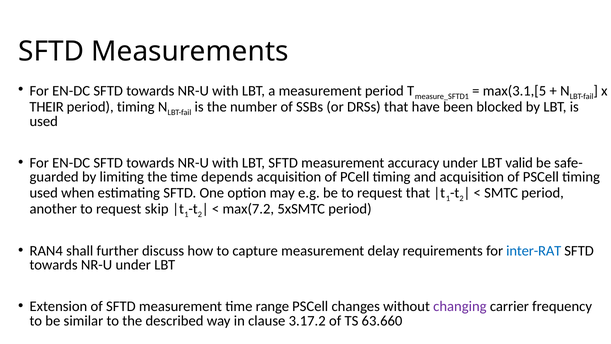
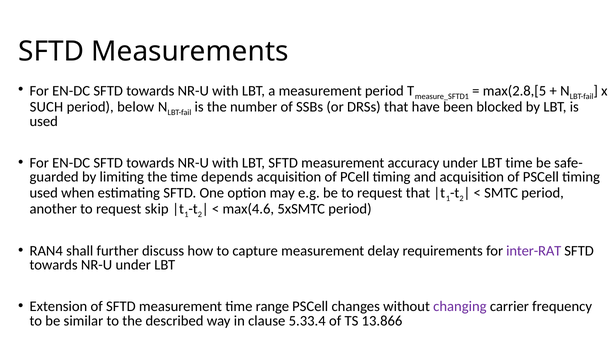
max(3.1,[5: max(3.1,[5 -> max(2.8,[5
THEIR: THEIR -> SUCH
period timing: timing -> below
LBT valid: valid -> time
max(7.2: max(7.2 -> max(4.6
inter-RAT colour: blue -> purple
3.17.2: 3.17.2 -> 5.33.4
63.660: 63.660 -> 13.866
